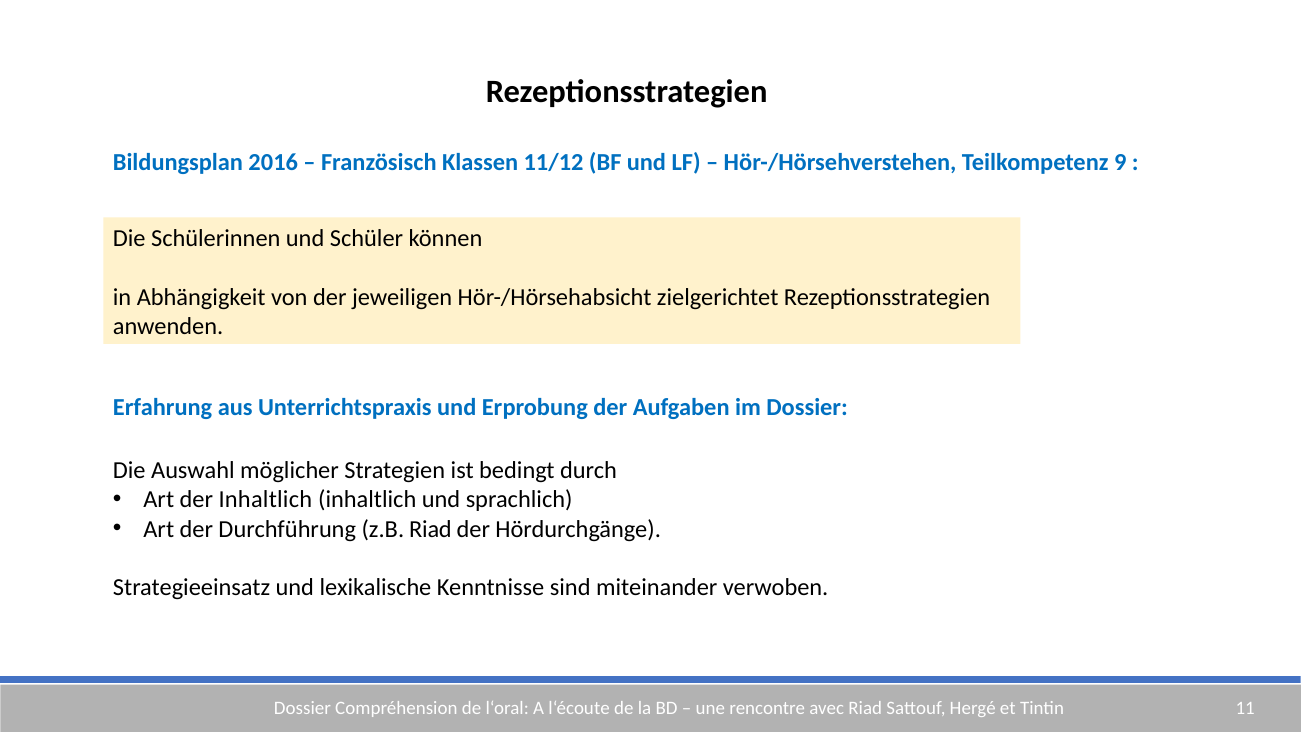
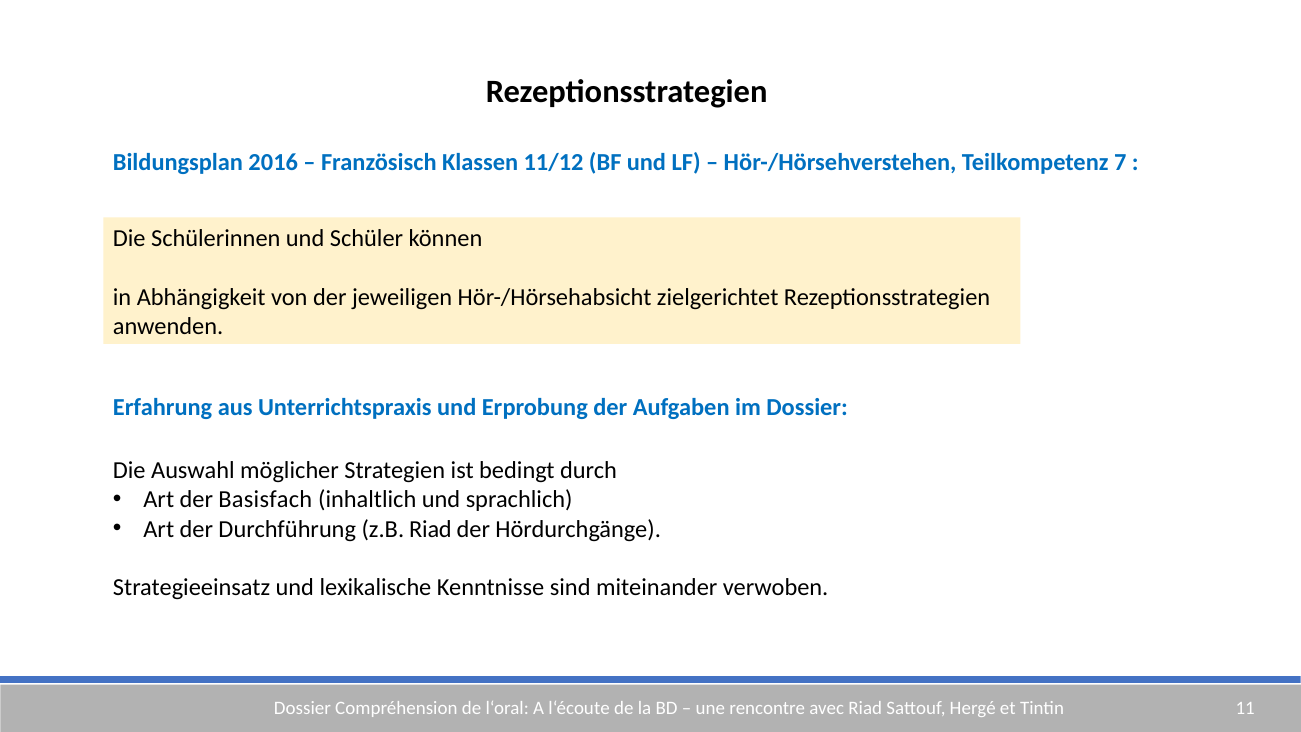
9: 9 -> 7
der Inhaltlich: Inhaltlich -> Basisfach
